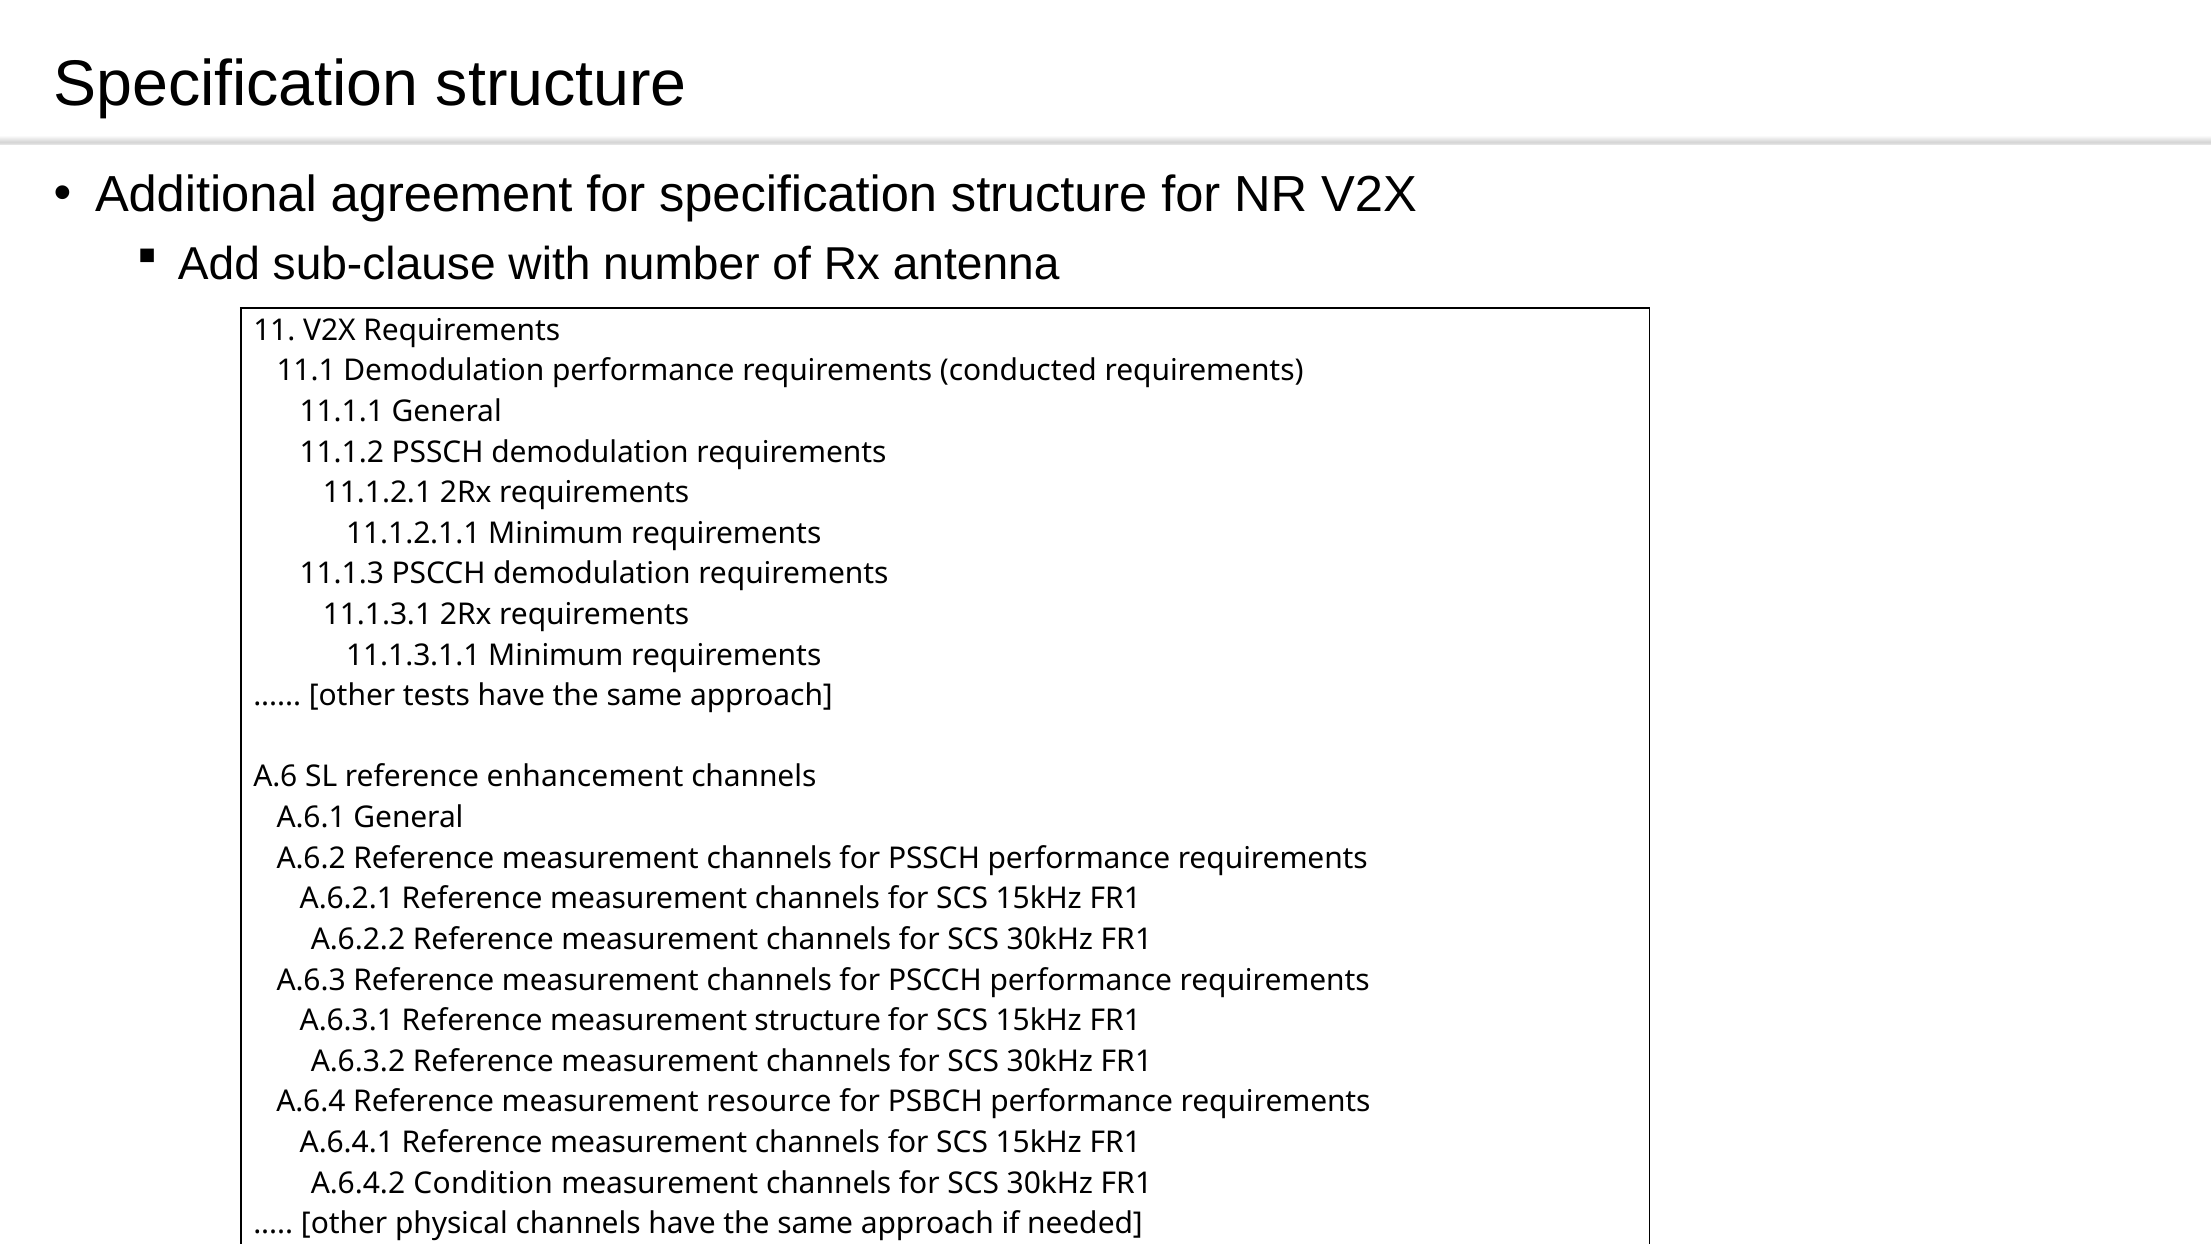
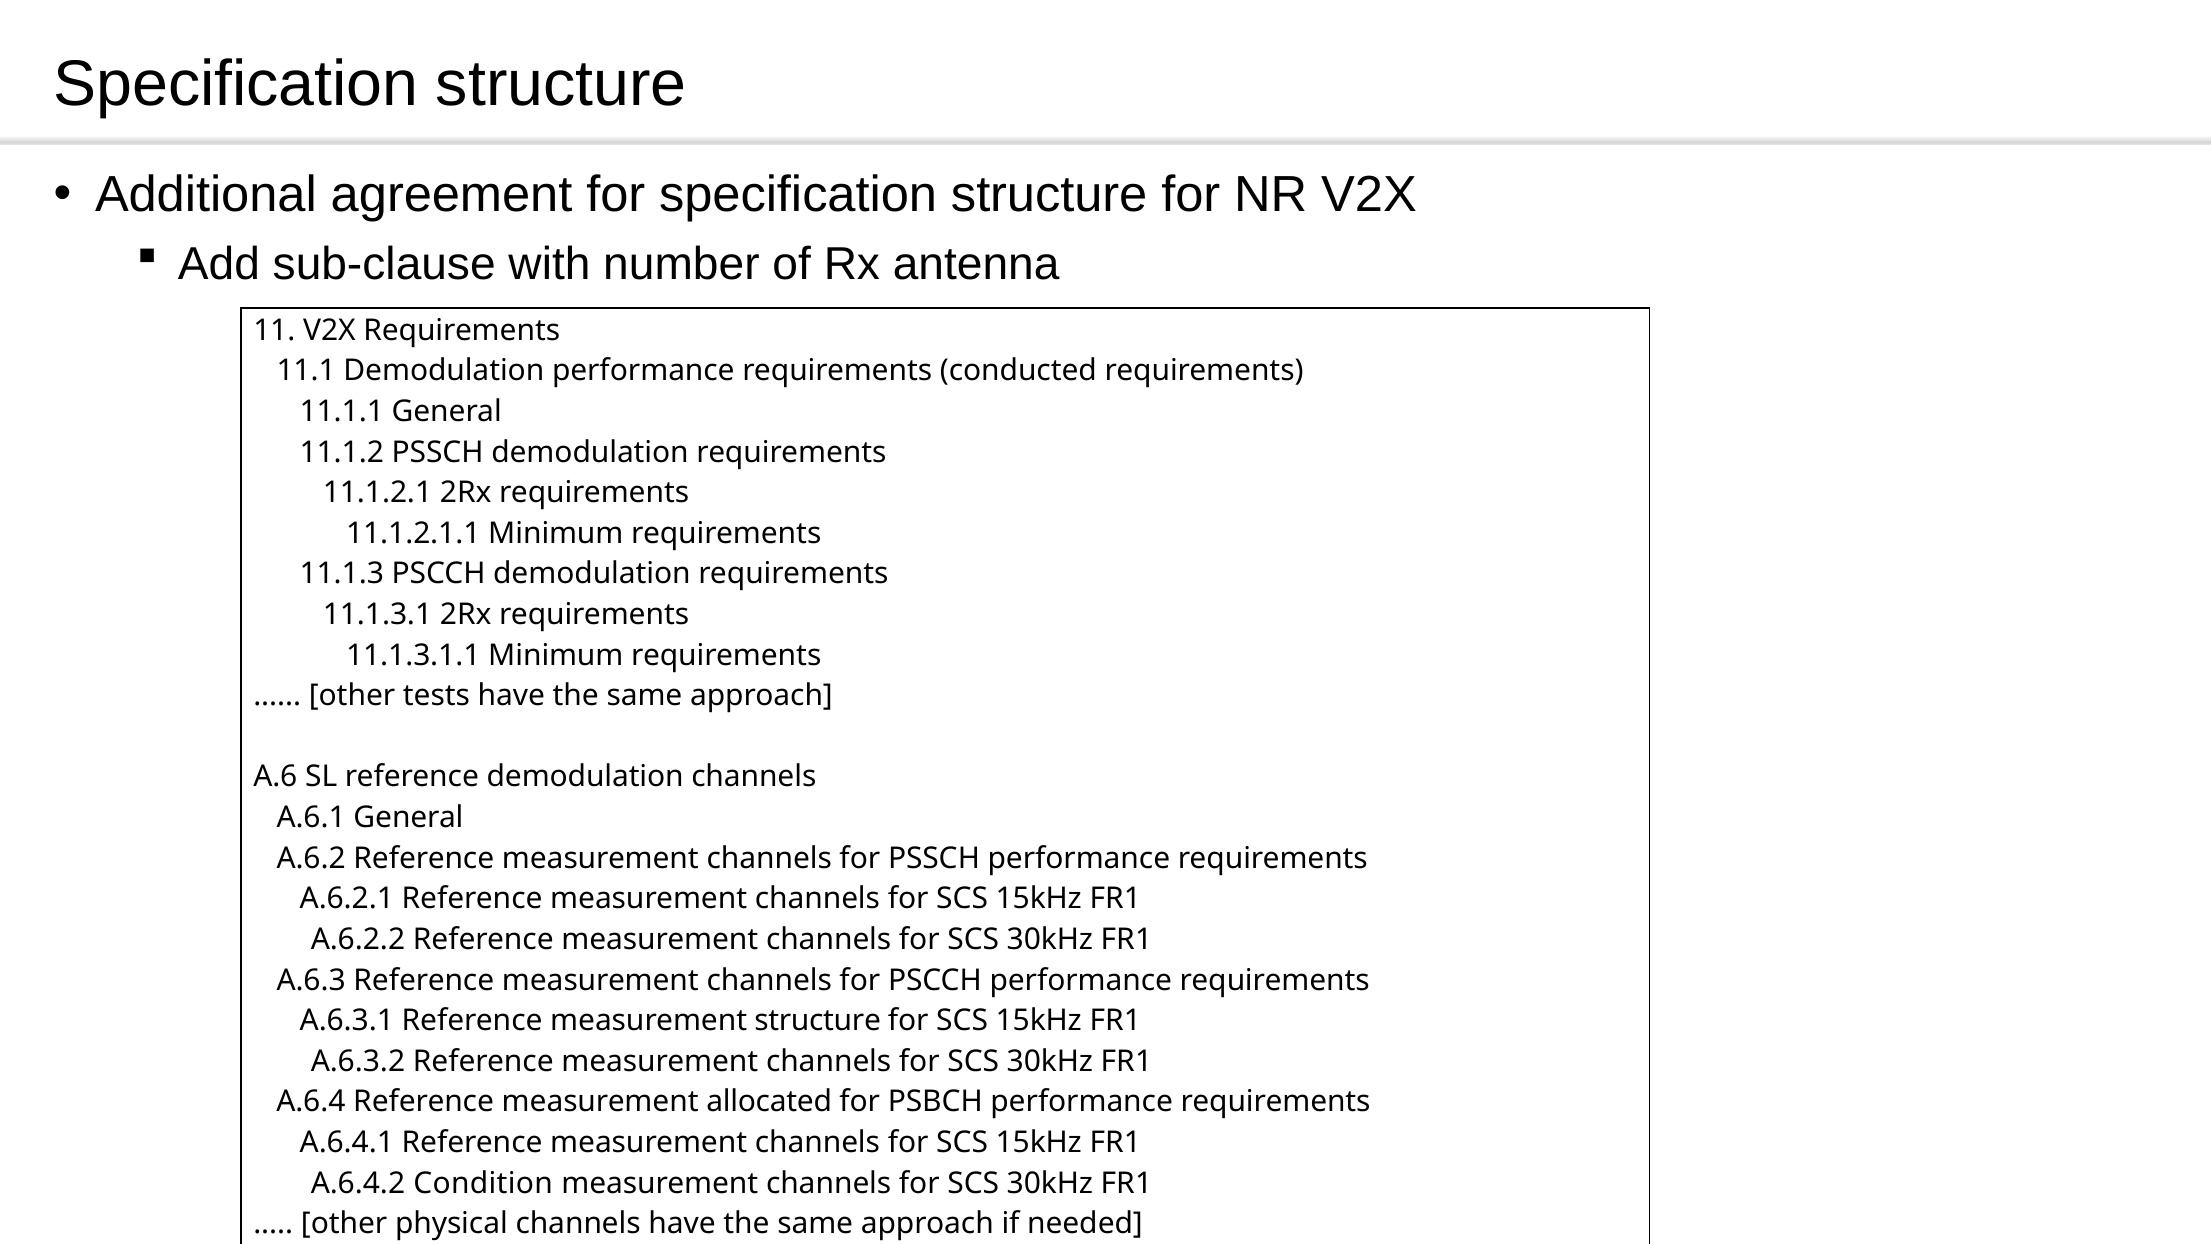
reference enhancement: enhancement -> demodulation
measurement resource: resource -> allocated
